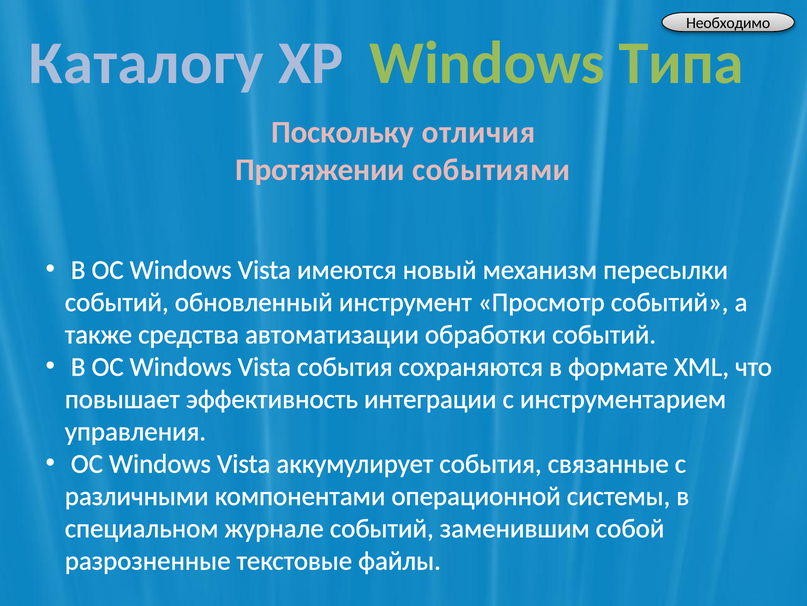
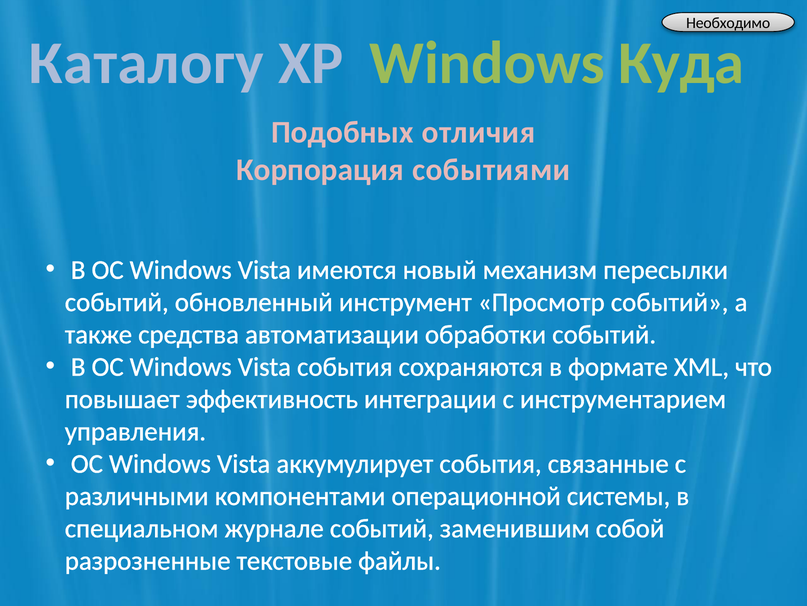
Типа: Типа -> Куда
Поскольку: Поскольку -> Подобных
Протяжении: Протяжении -> Корпорация
